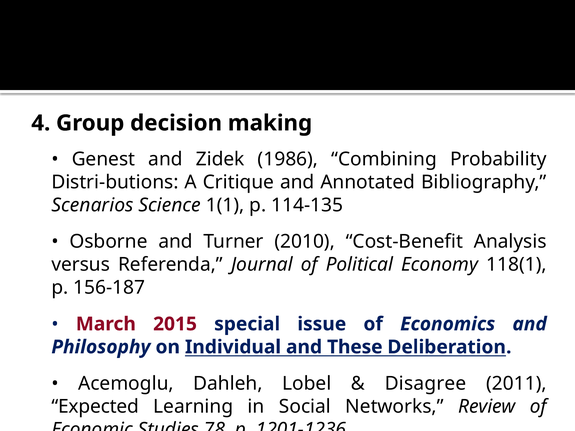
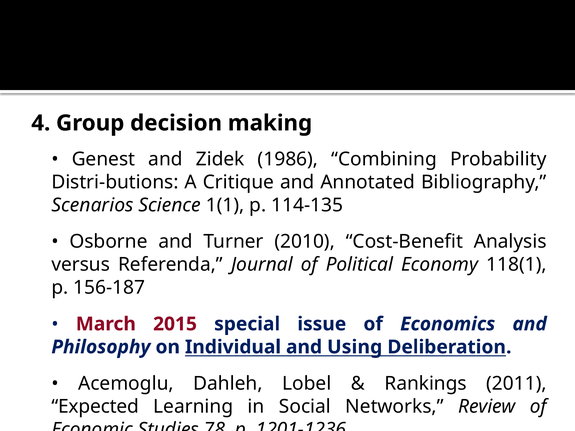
These: These -> Using
Disagree: Disagree -> Rankings
